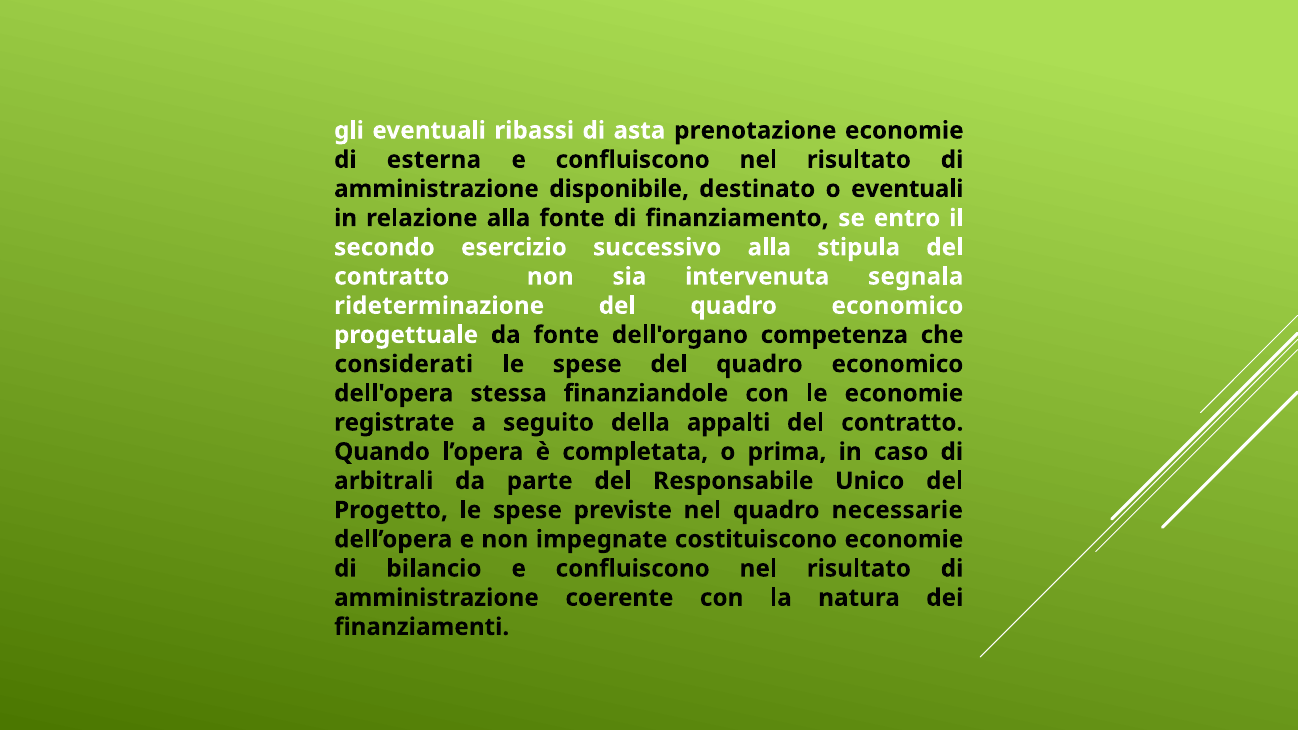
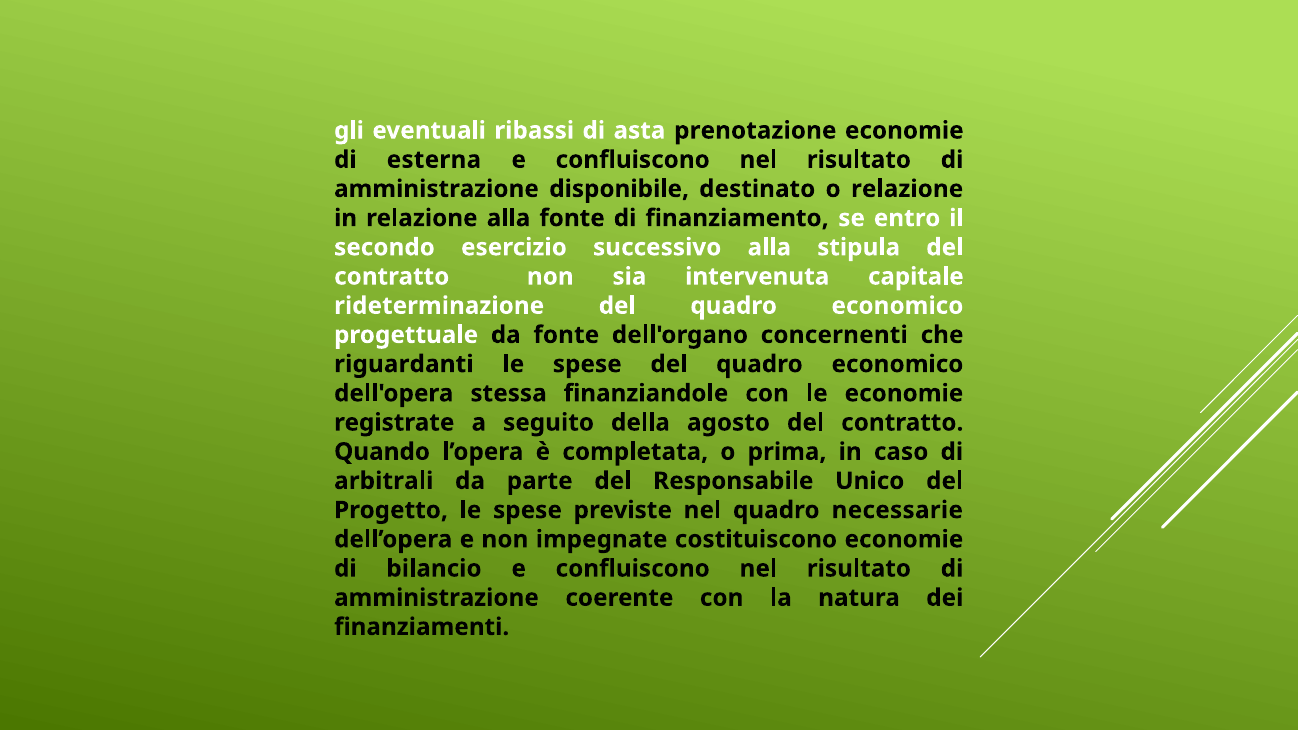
o eventuali: eventuali -> relazione
segnala: segnala -> capitale
competenza: competenza -> concernenti
considerati: considerati -> riguardanti
appalti: appalti -> agosto
